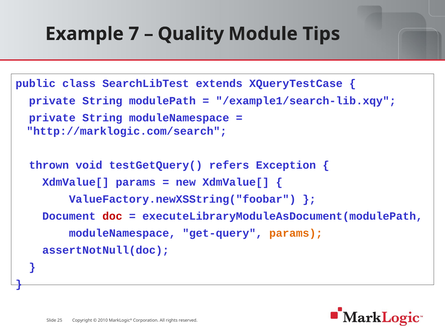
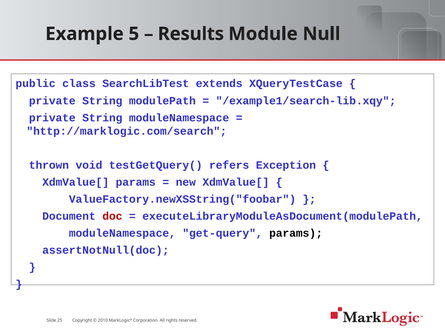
7: 7 -> 5
Quality: Quality -> Results
Tips: Tips -> Null
params at (296, 234) colour: orange -> black
